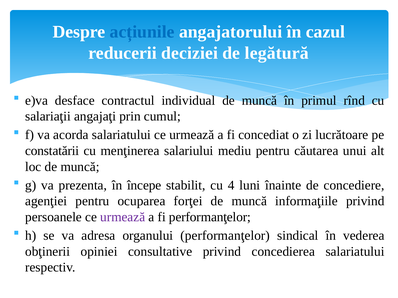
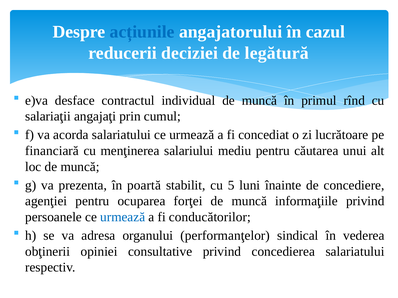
constatării: constatării -> financiară
începe: începe -> poartă
4: 4 -> 5
urmează at (123, 217) colour: purple -> blue
fi performanţelor: performanţelor -> conducătorilor
